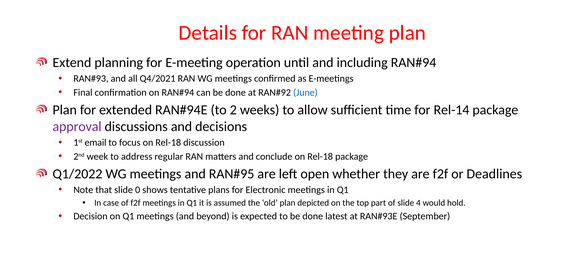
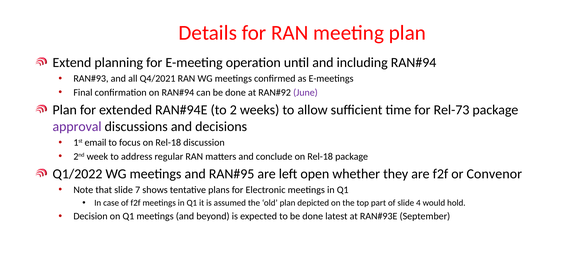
June colour: blue -> purple
Rel-14: Rel-14 -> Rel-73
Deadlines: Deadlines -> Convenor
0: 0 -> 7
